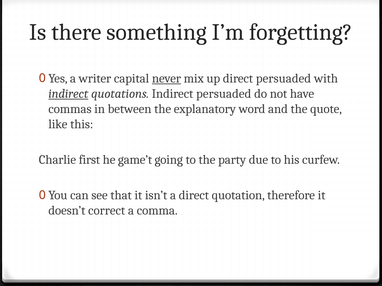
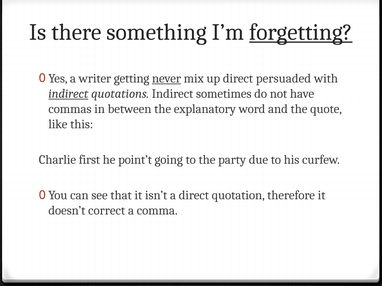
forgetting underline: none -> present
capital: capital -> getting
Indirect persuaded: persuaded -> sometimes
game’t: game’t -> point’t
